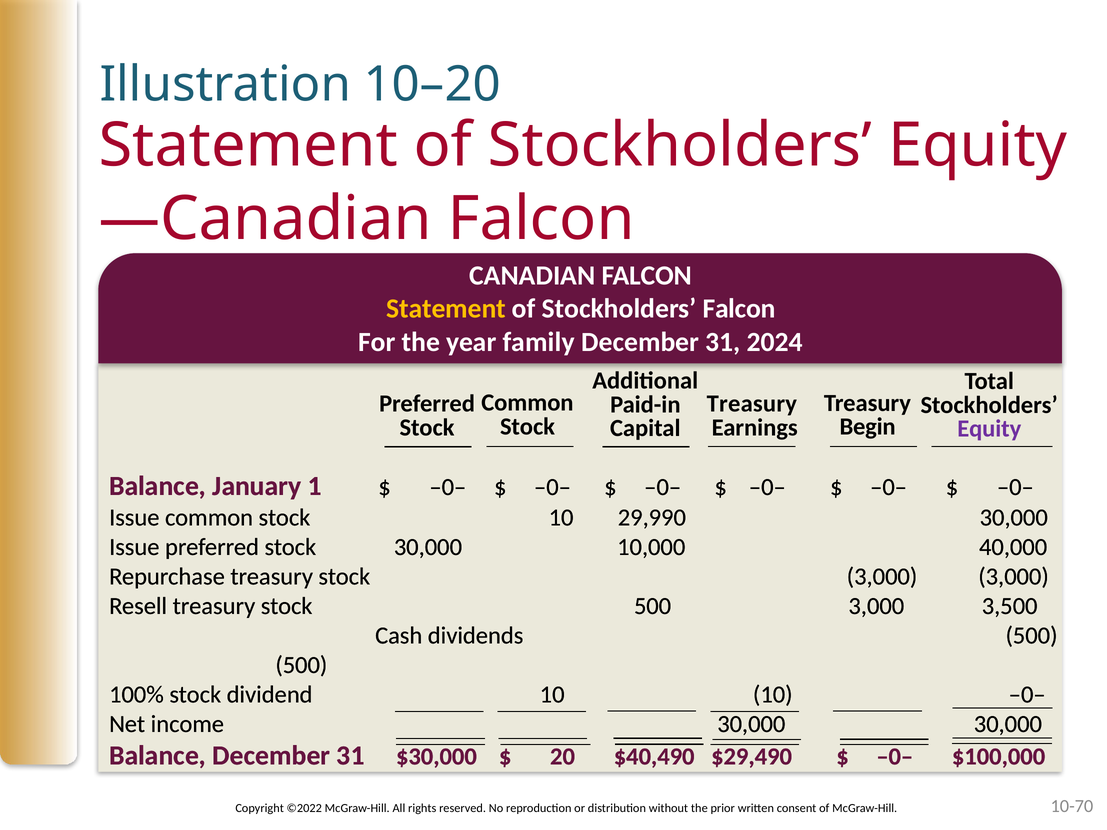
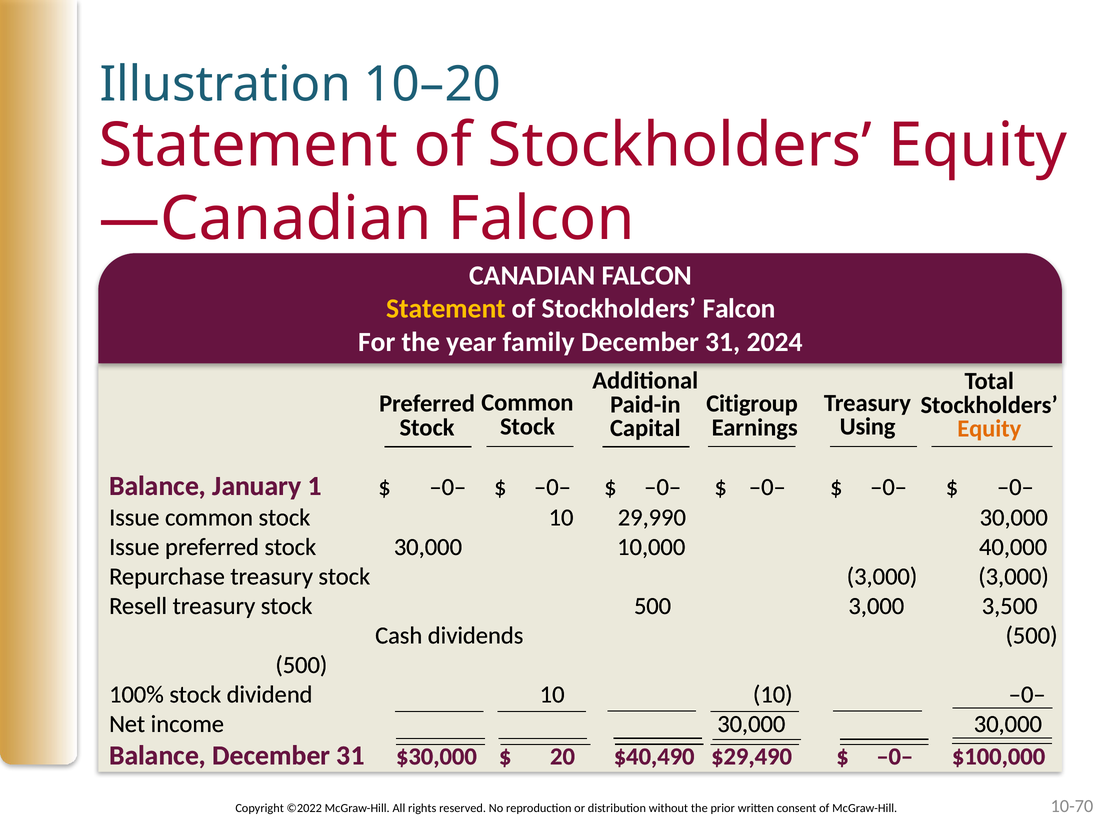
Treasury at (752, 404): Treasury -> Citigroup
Begin: Begin -> Using
Equity at (989, 429) colour: purple -> orange
